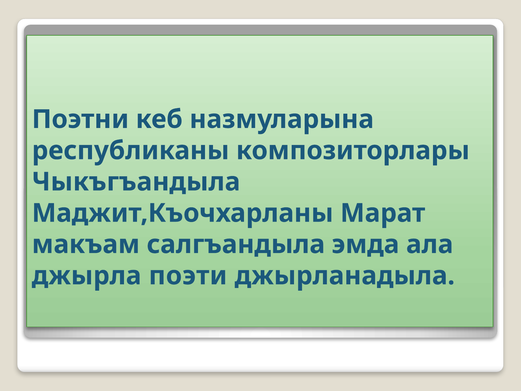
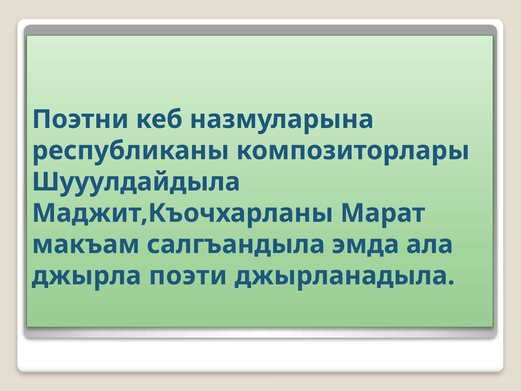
Чыкъгъандыла: Чыкъгъандыла -> Шууулдайдыла
